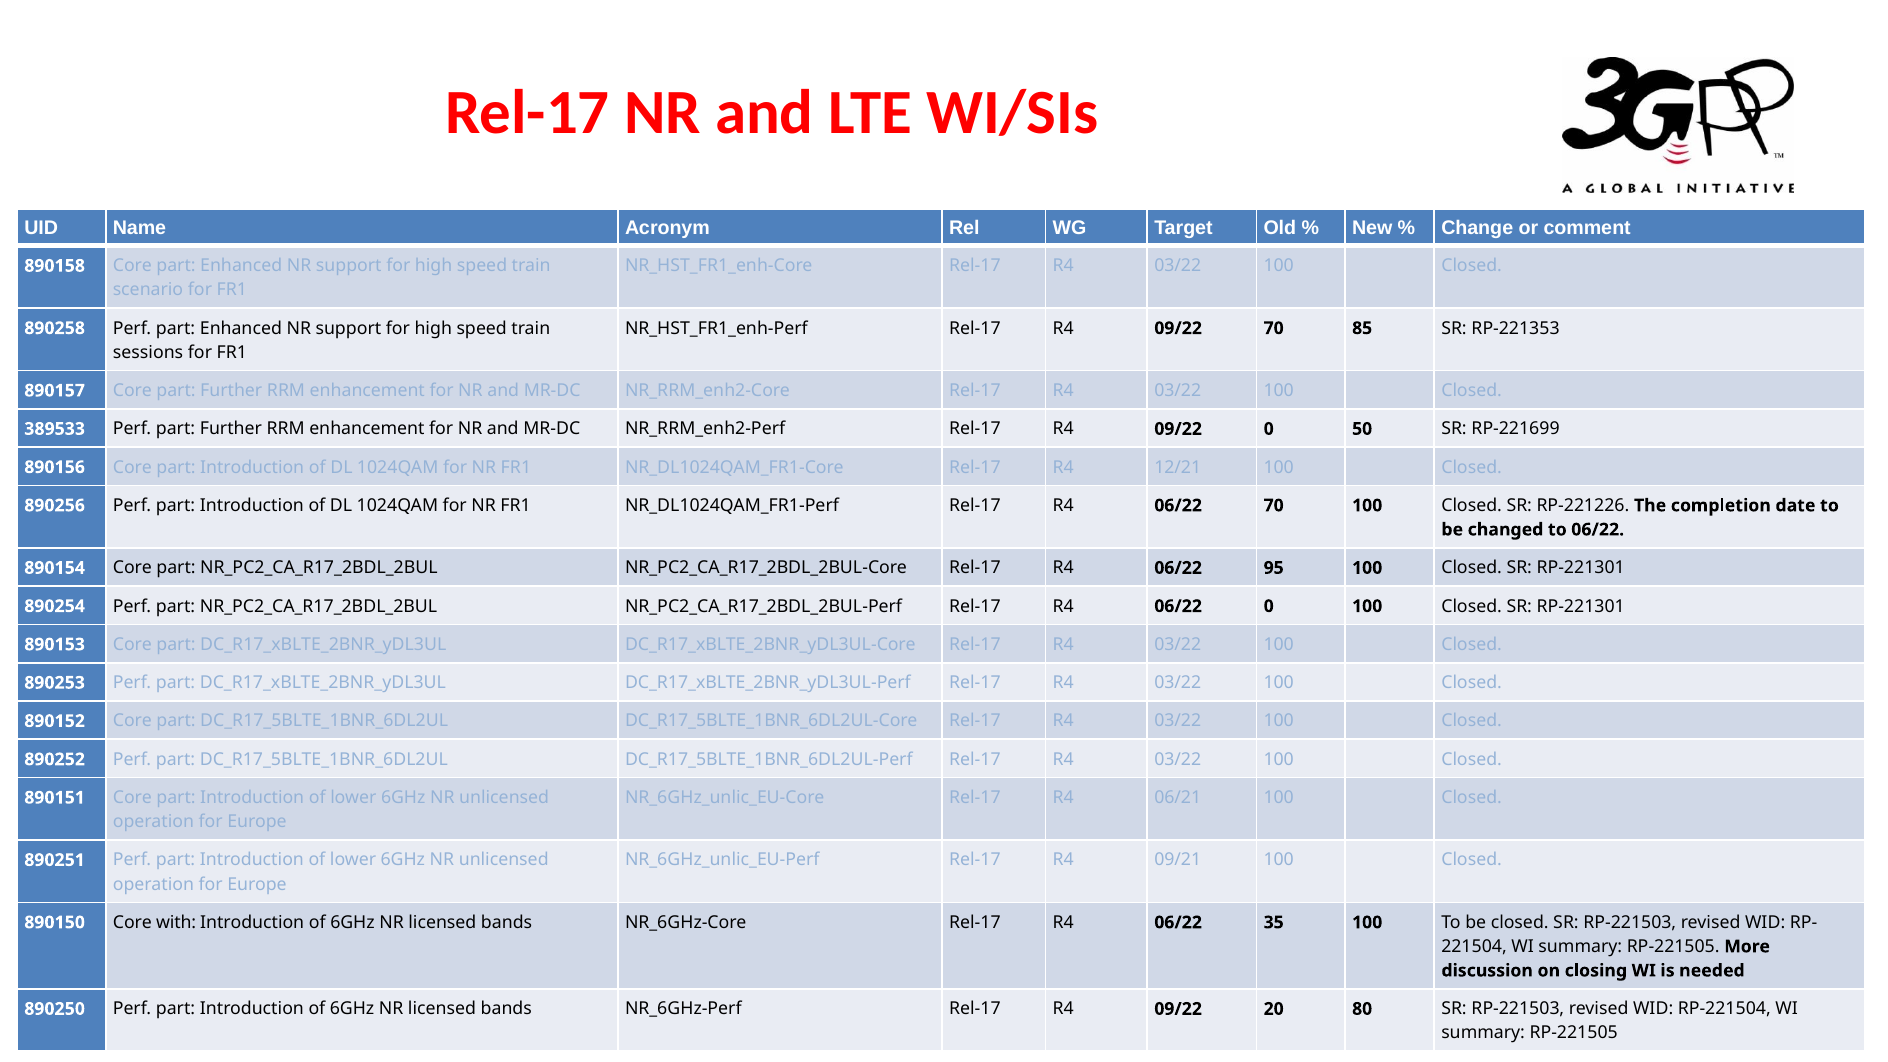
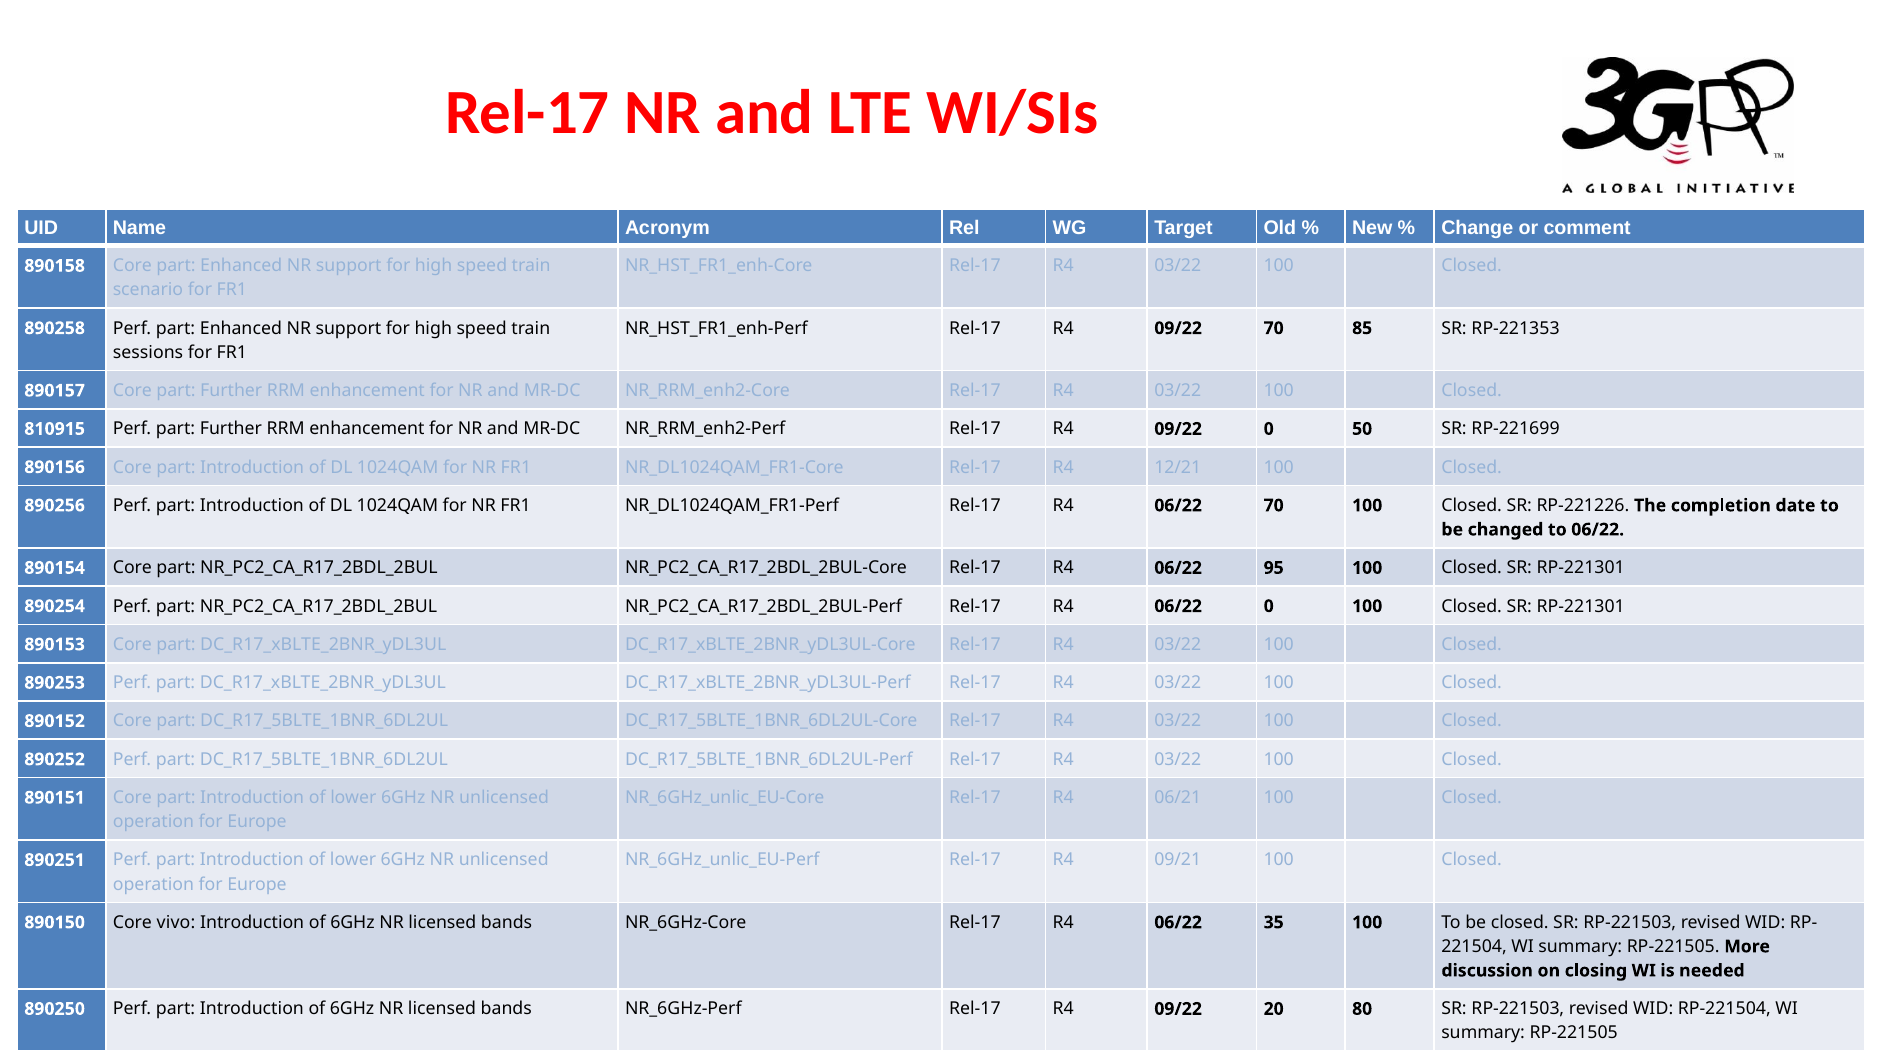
389533: 389533 -> 810915
with: with -> vivo
